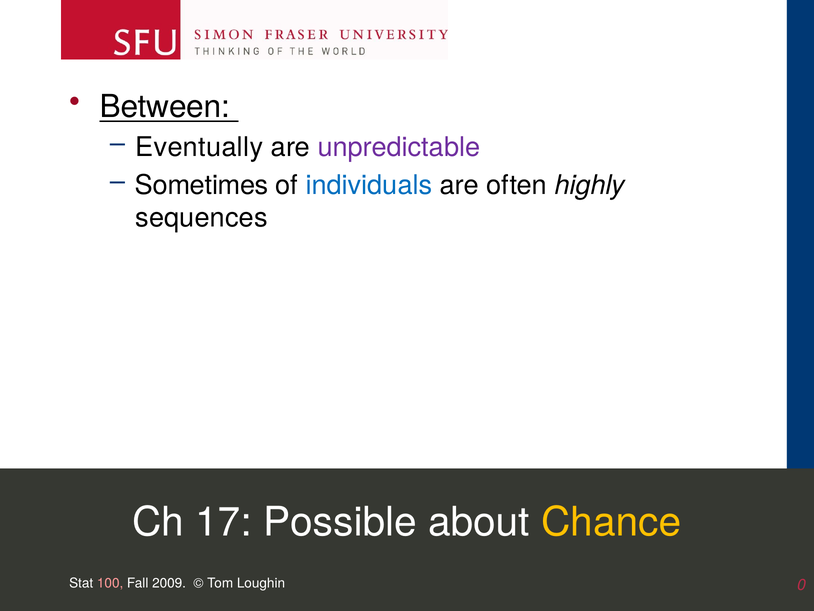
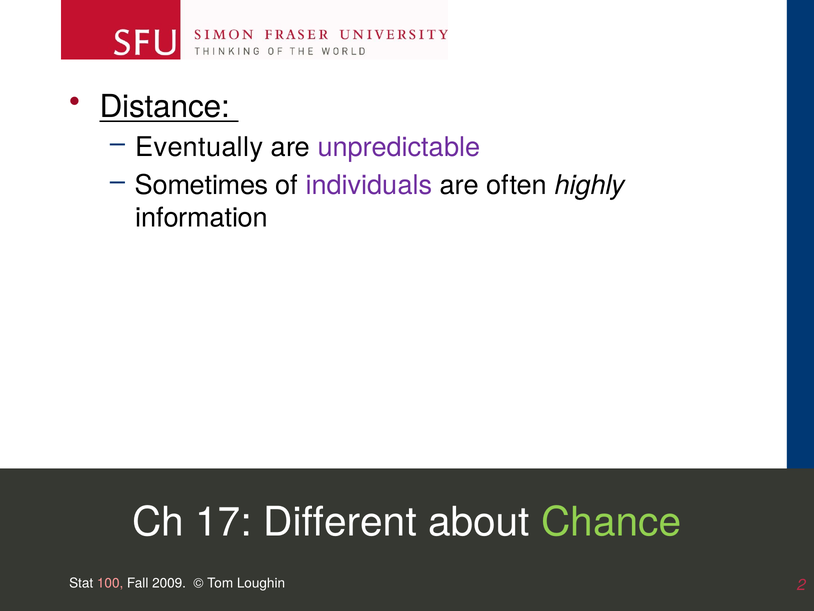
Between: Between -> Distance
individuals colour: blue -> purple
sequences: sequences -> information
Possible: Possible -> Different
Chance colour: yellow -> light green
0: 0 -> 2
